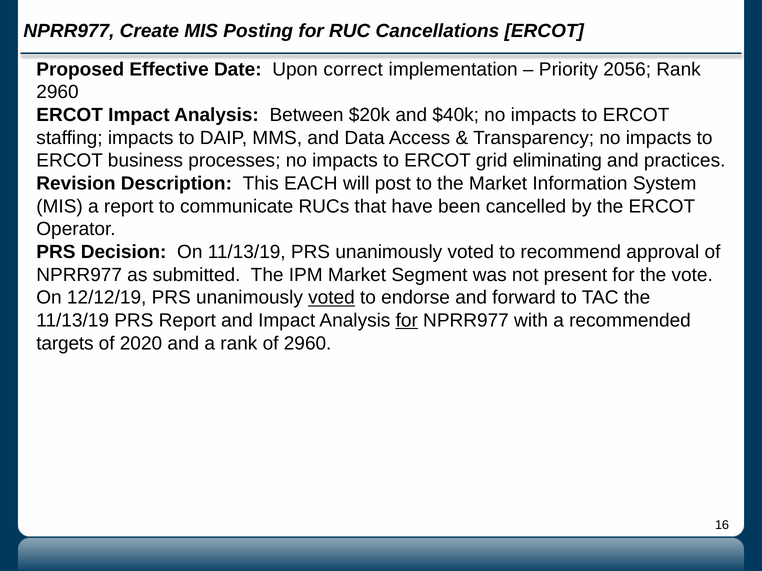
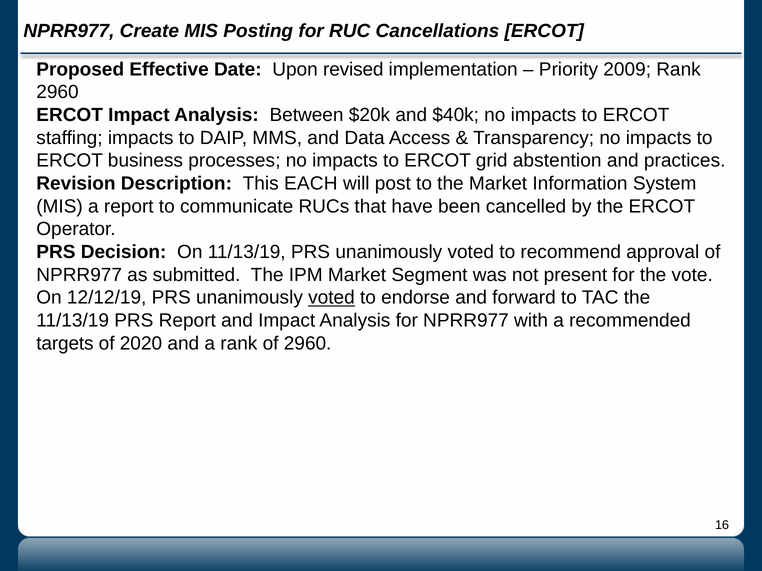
correct: correct -> revised
2056: 2056 -> 2009
eliminating: eliminating -> abstention
for at (407, 321) underline: present -> none
